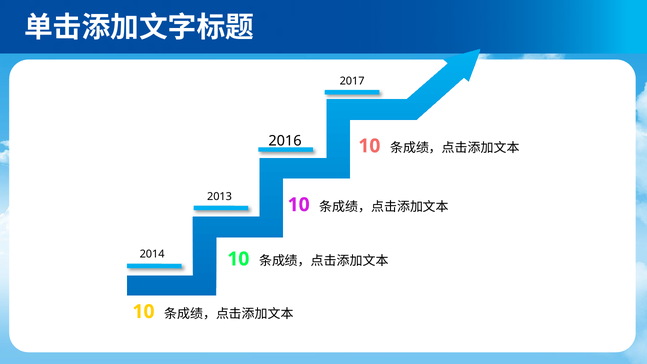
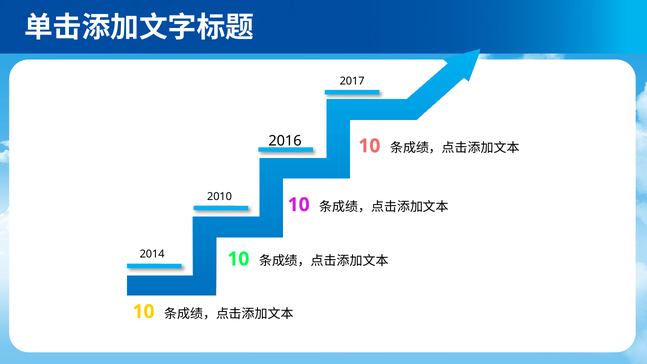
2013: 2013 -> 2010
